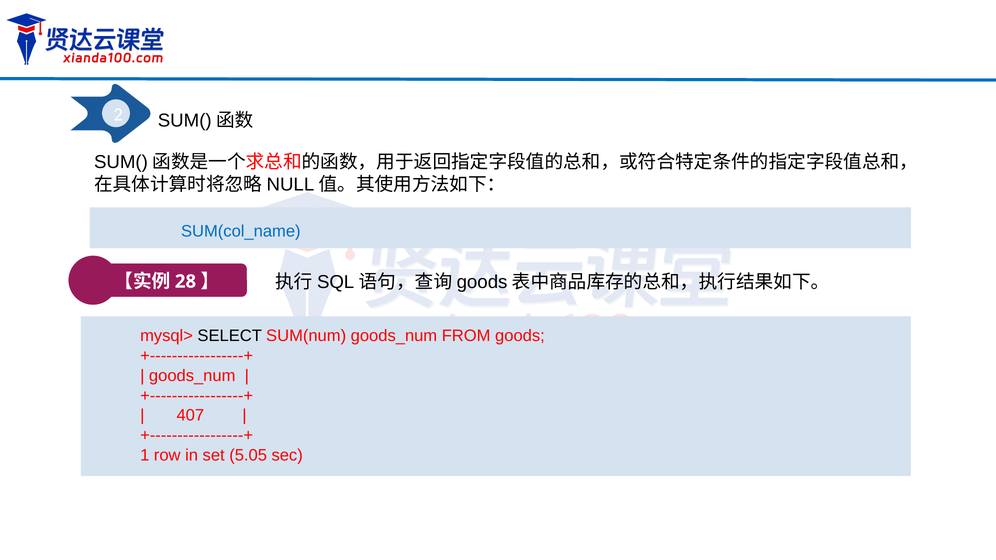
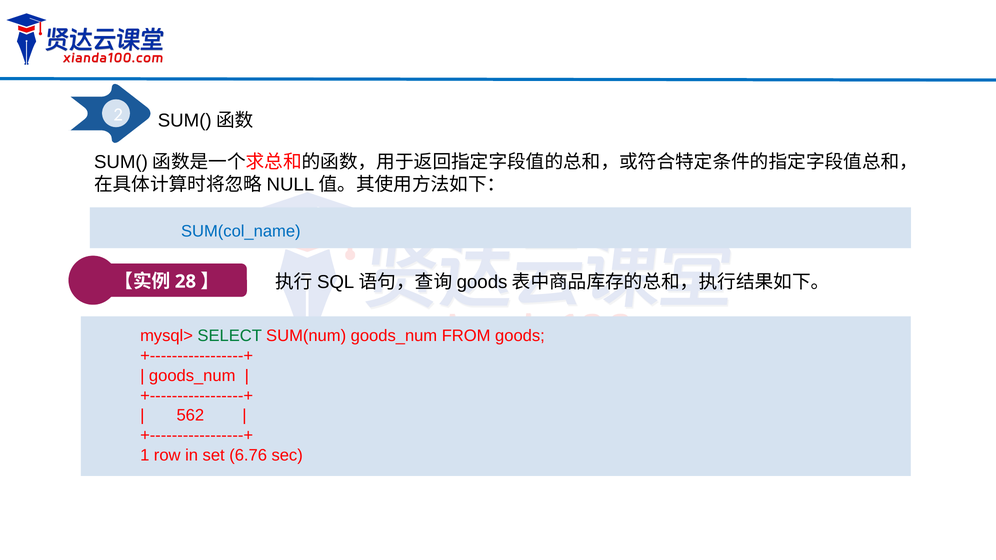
SELECT colour: black -> green
407: 407 -> 562
5.05: 5.05 -> 6.76
